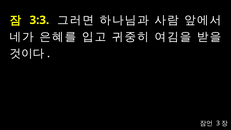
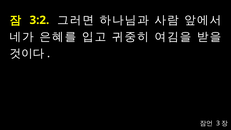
3:3: 3:3 -> 3:2
